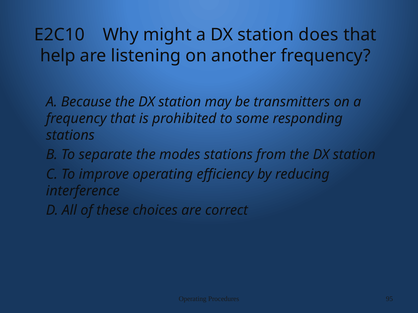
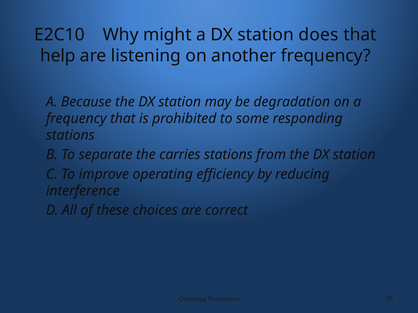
transmitters: transmitters -> degradation
modes: modes -> carries
